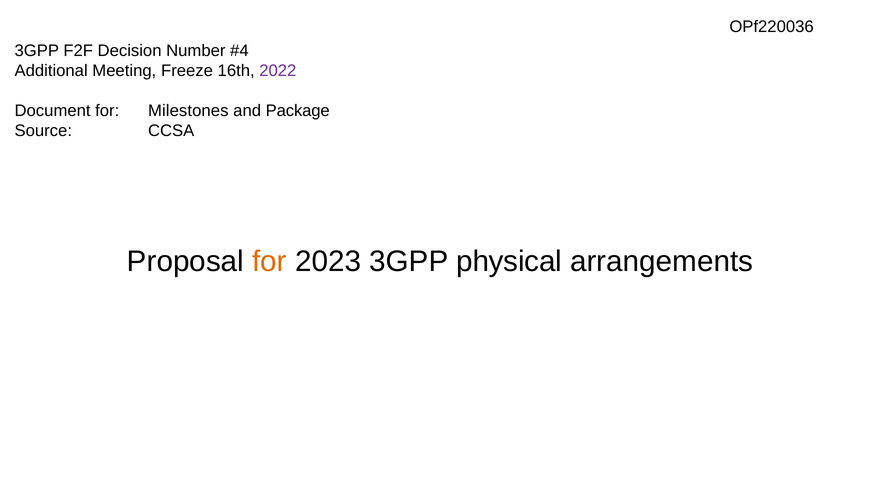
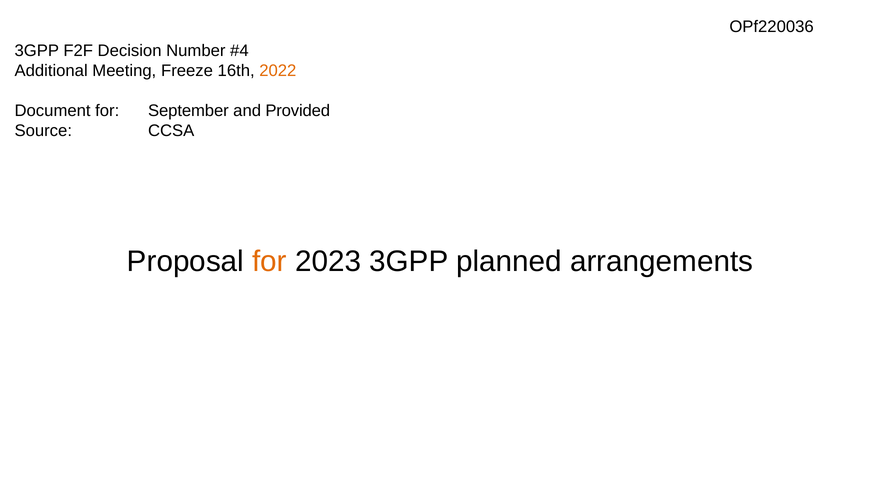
2022 colour: purple -> orange
Milestones: Milestones -> September
Package: Package -> Provided
physical: physical -> planned
